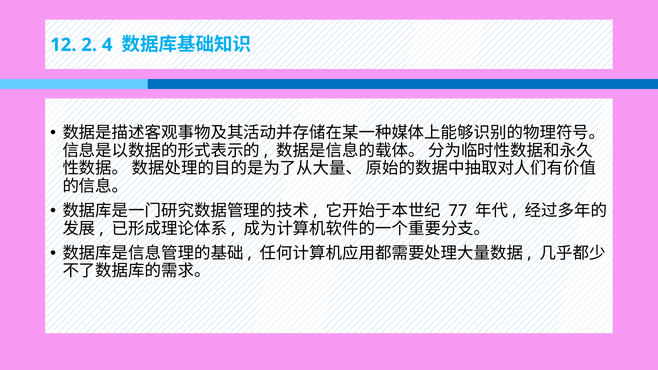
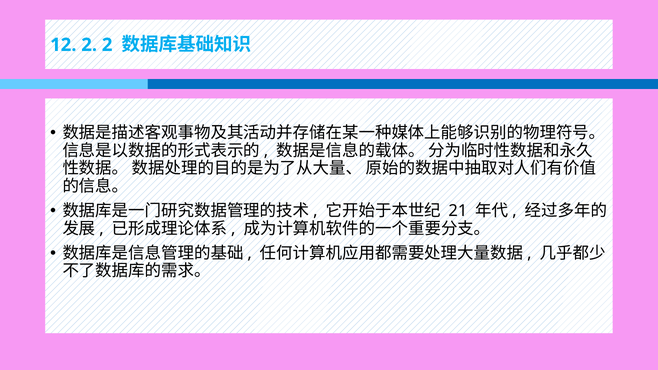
2 4: 4 -> 2
77: 77 -> 21
